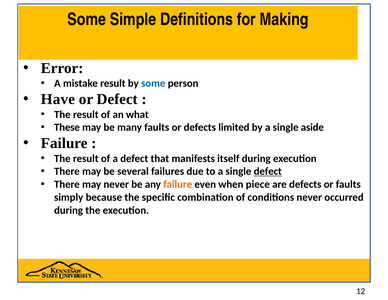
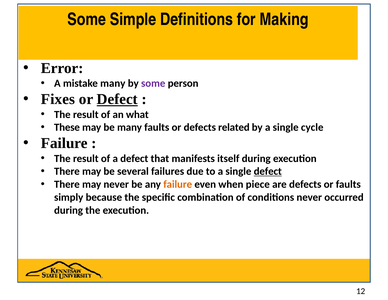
mistake result: result -> many
some at (153, 83) colour: blue -> purple
Have: Have -> Fixes
Defect at (117, 99) underline: none -> present
limited: limited -> related
aside: aside -> cycle
